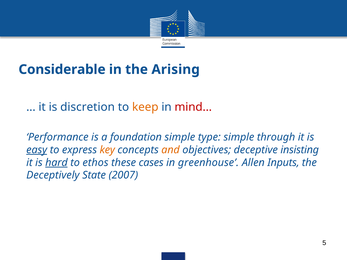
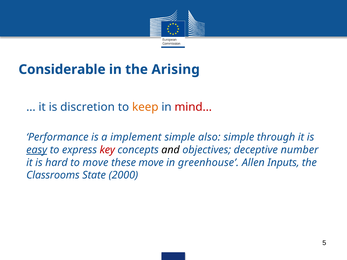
foundation: foundation -> implement
type: type -> also
key colour: orange -> red
and colour: orange -> black
insisting: insisting -> number
hard underline: present -> none
to ethos: ethos -> move
these cases: cases -> move
Deceptively: Deceptively -> Classrooms
2007: 2007 -> 2000
